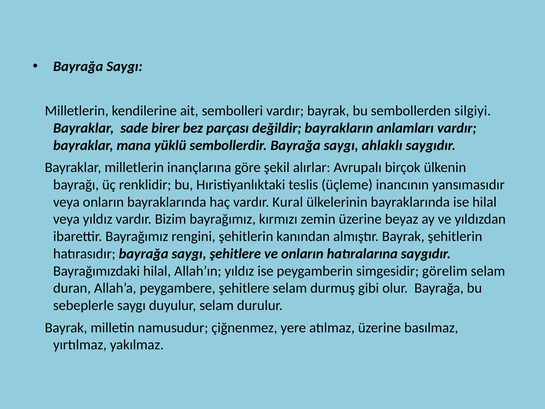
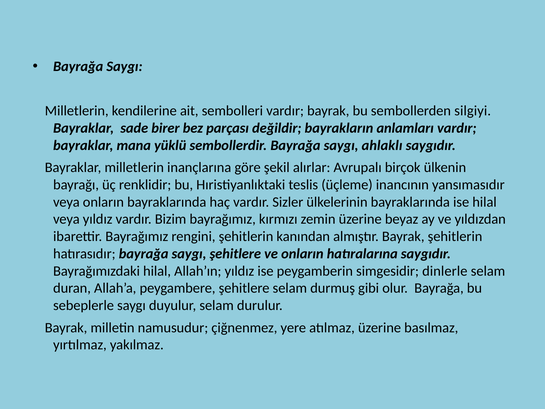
Kural: Kural -> Sizler
görelim: görelim -> dinlerle
